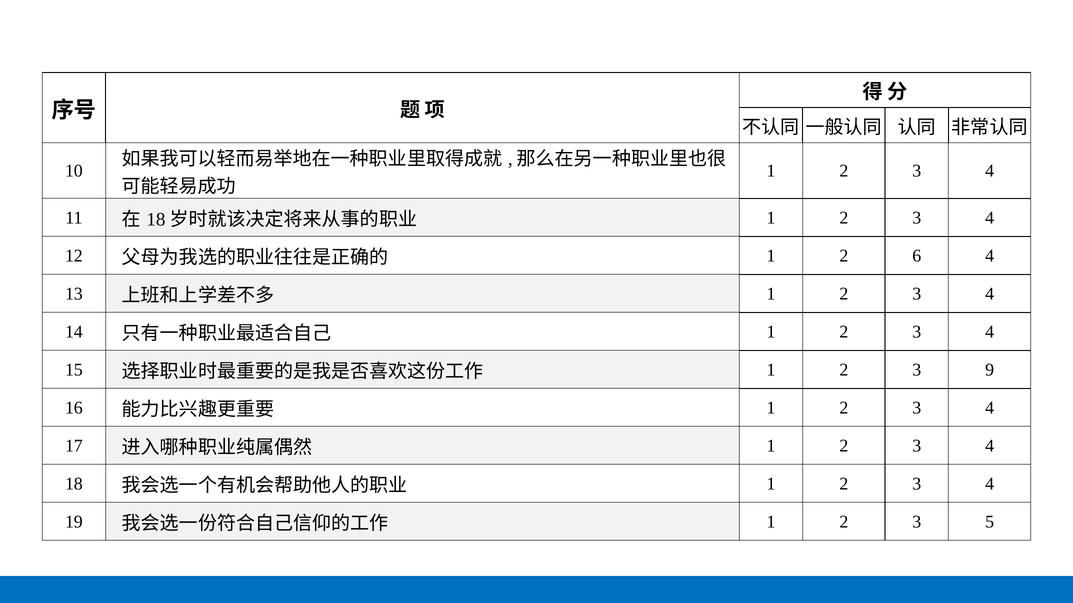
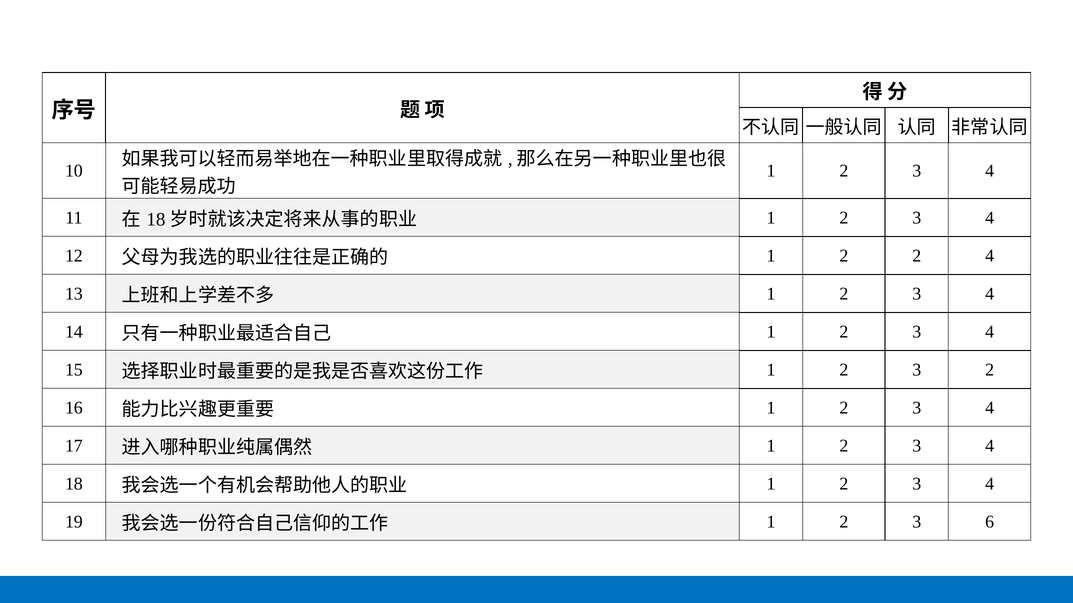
2 6: 6 -> 2
3 9: 9 -> 2
5: 5 -> 6
